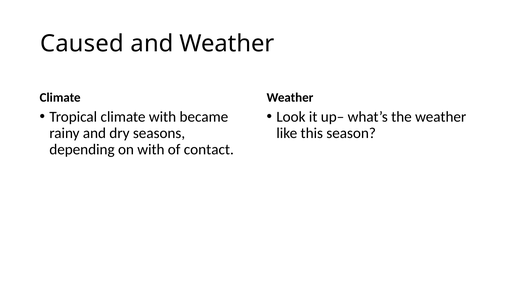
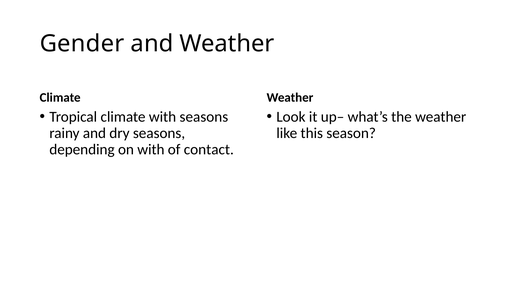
Caused: Caused -> Gender
with became: became -> seasons
